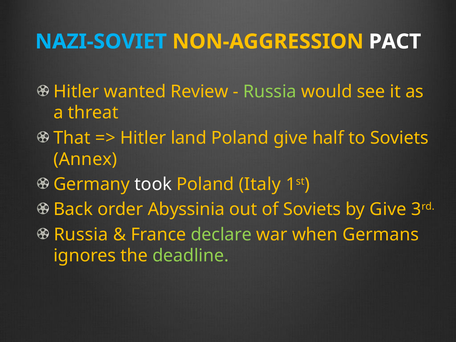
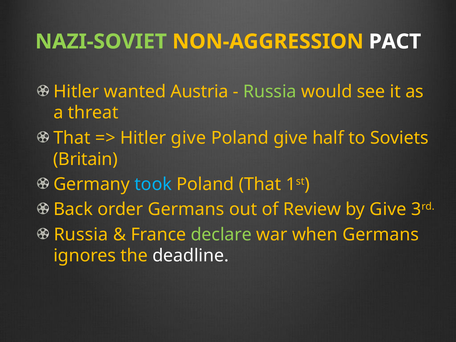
NAZI-SOVIET colour: light blue -> light green
Review: Review -> Austria
Hitler land: land -> give
Annex: Annex -> Britain
took colour: white -> light blue
Poland Italy: Italy -> That
order Abyssinia: Abyssinia -> Germans
of Soviets: Soviets -> Review
deadline colour: light green -> white
